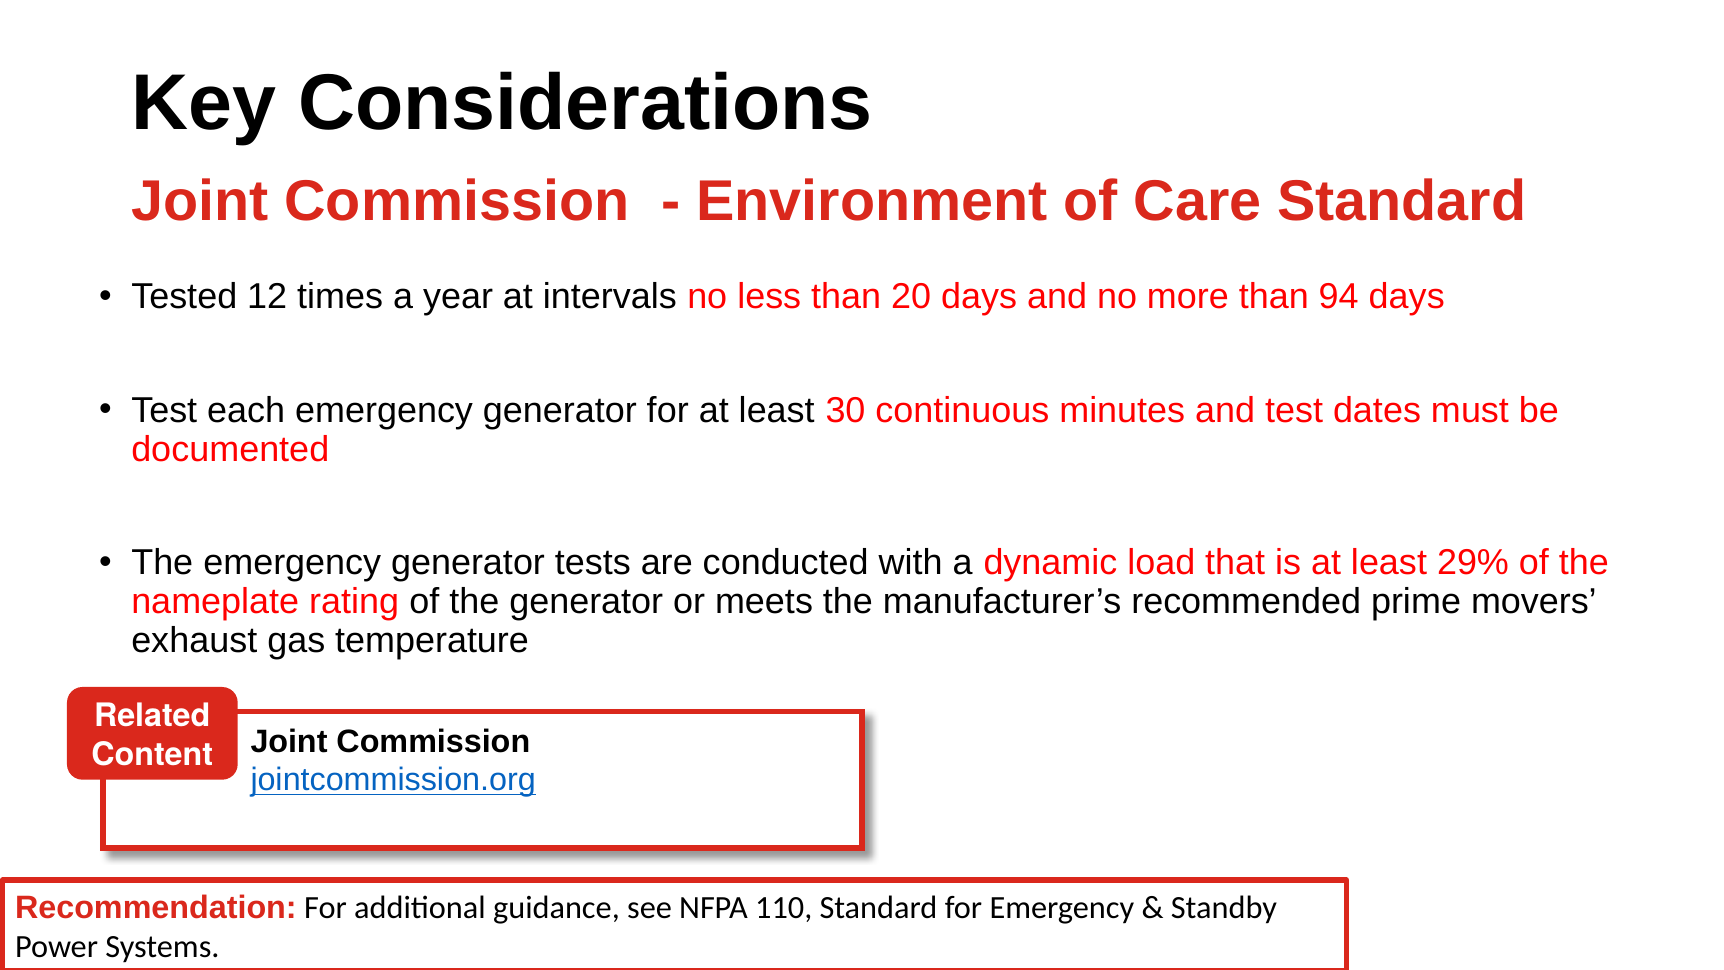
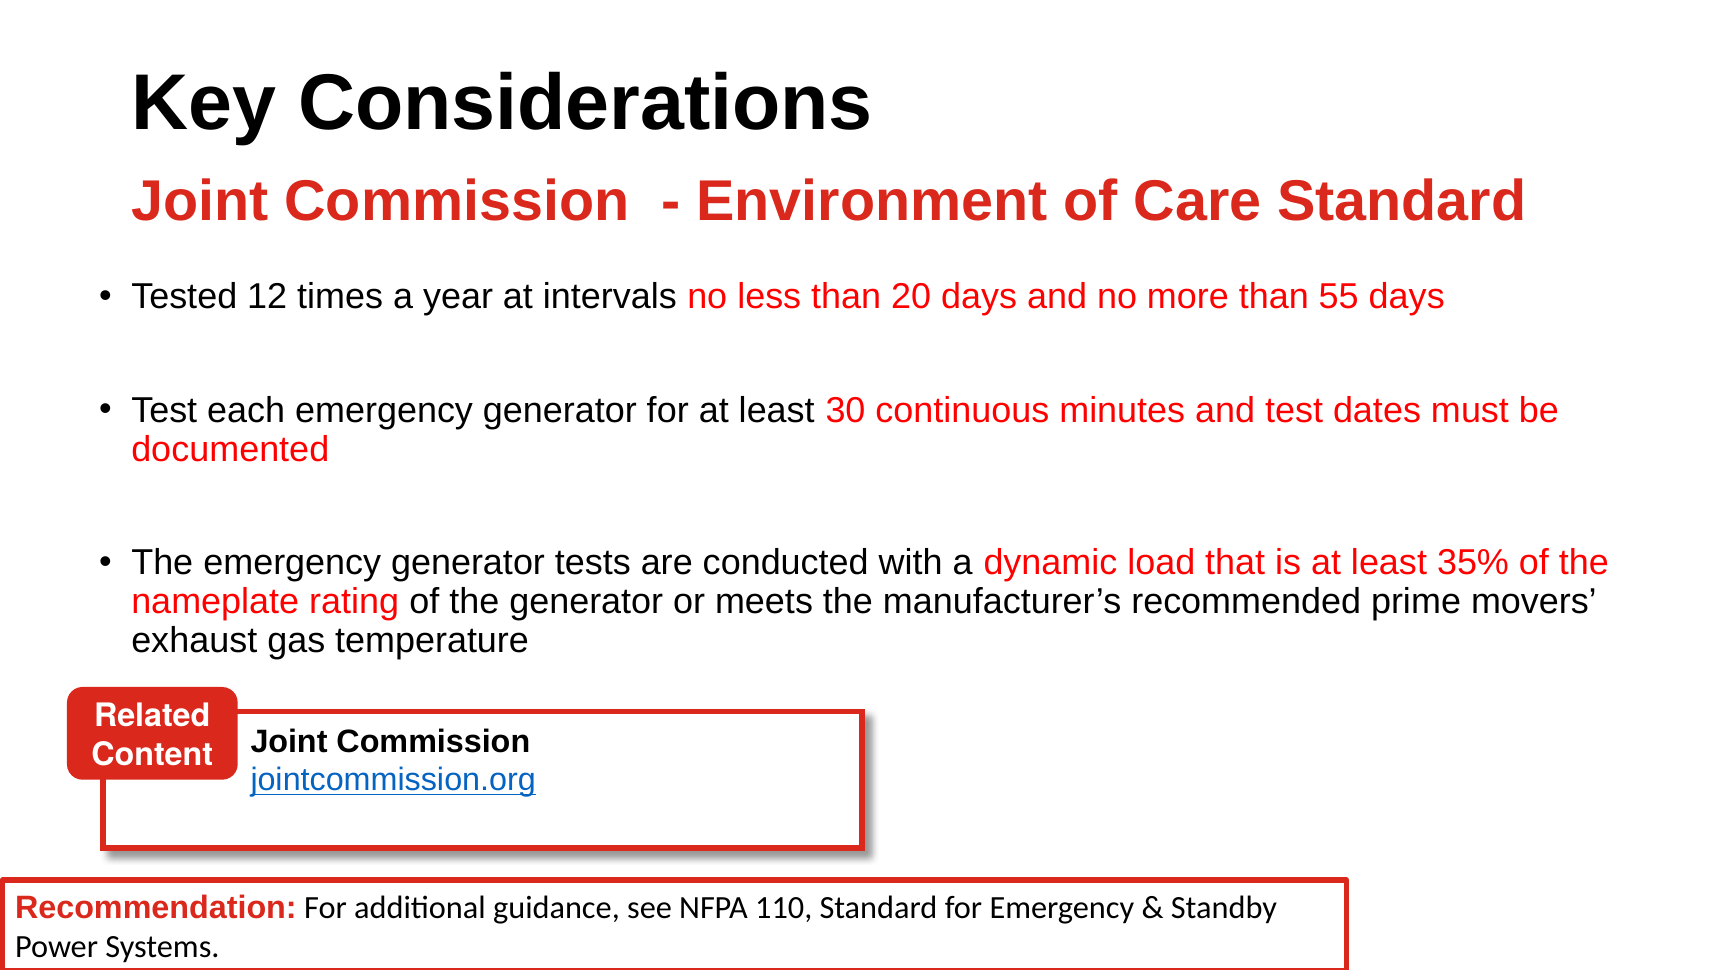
94: 94 -> 55
29%: 29% -> 35%
